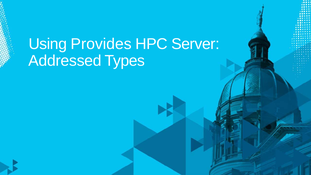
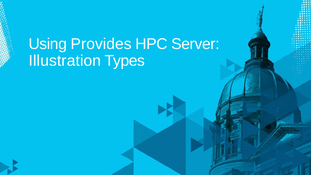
Addressed: Addressed -> Illustration
